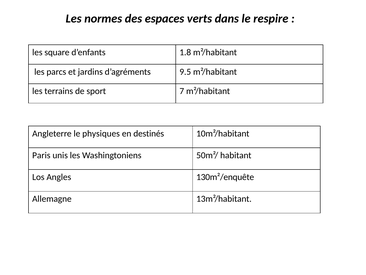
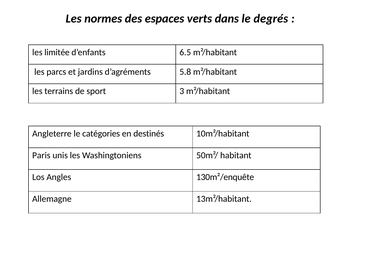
respire: respire -> degrés
square: square -> limitée
1.8: 1.8 -> 6.5
9.5: 9.5 -> 5.8
7: 7 -> 3
physiques: physiques -> catégories
